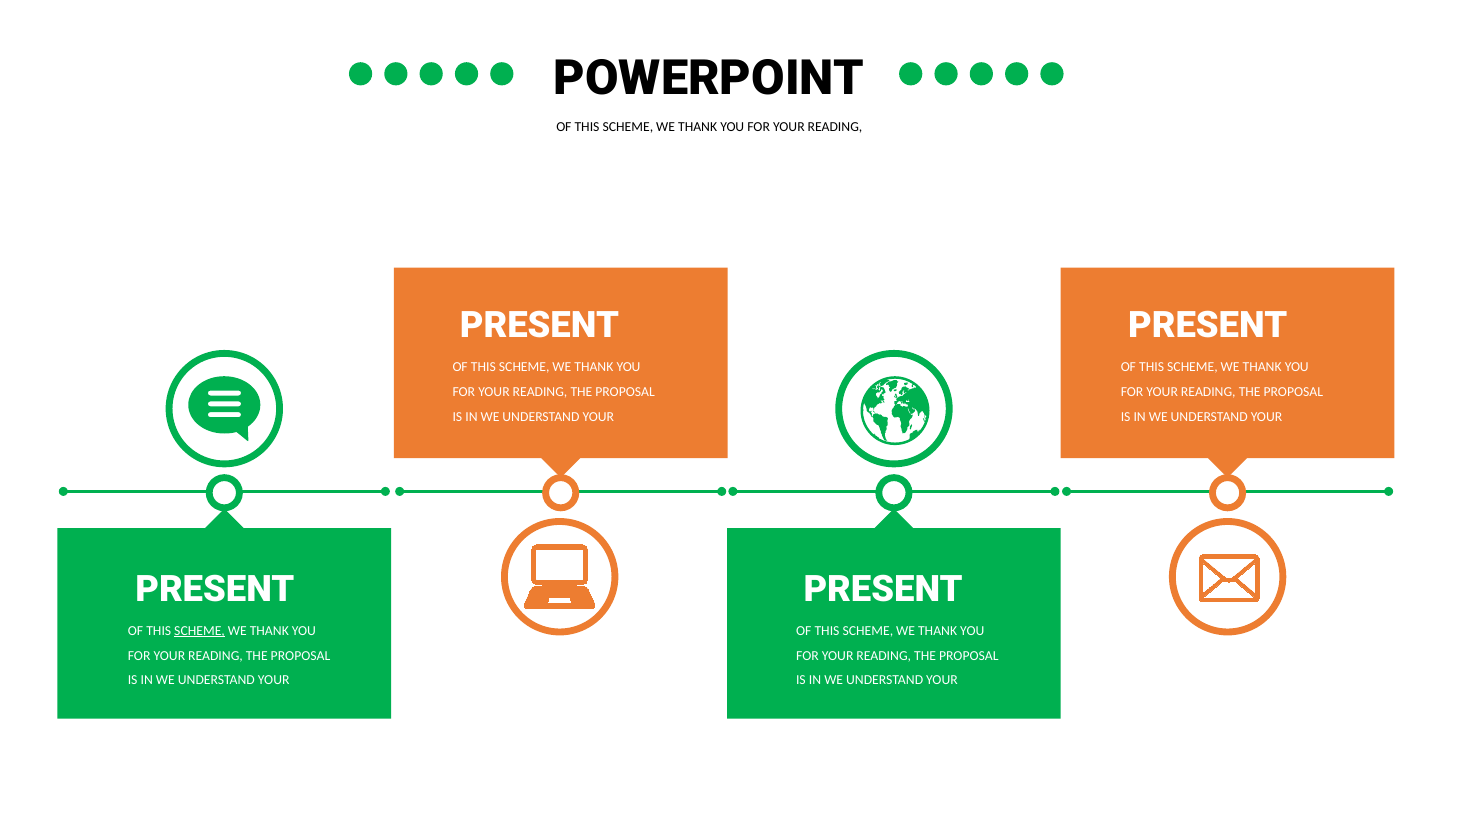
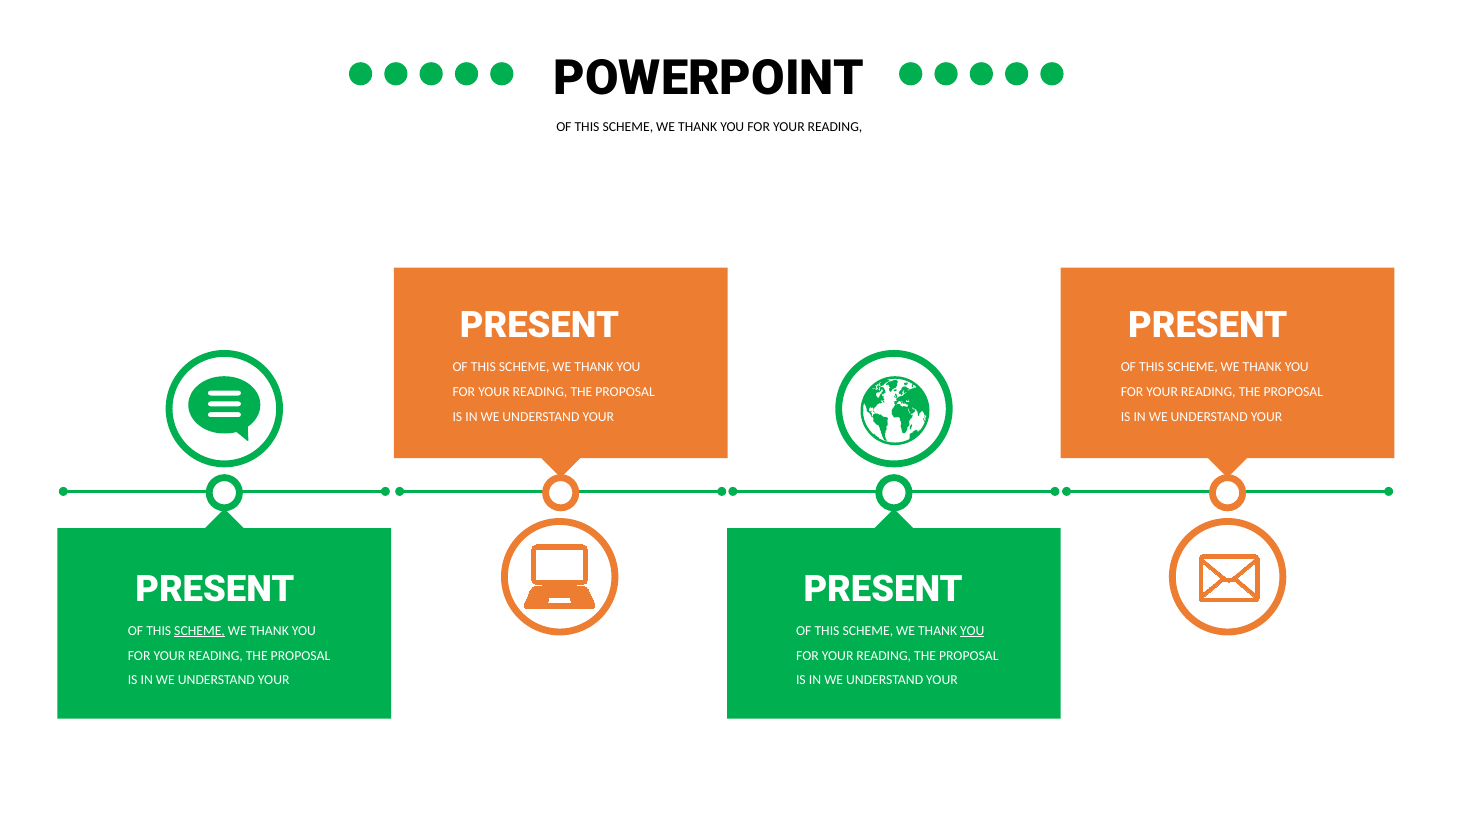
YOU at (972, 631) underline: none -> present
